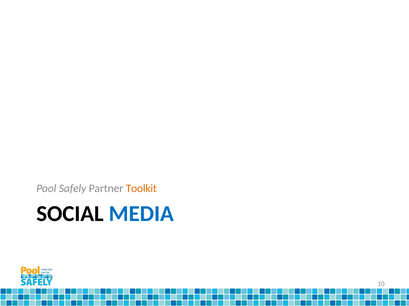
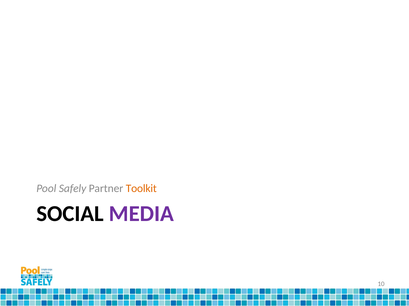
MEDIA colour: blue -> purple
